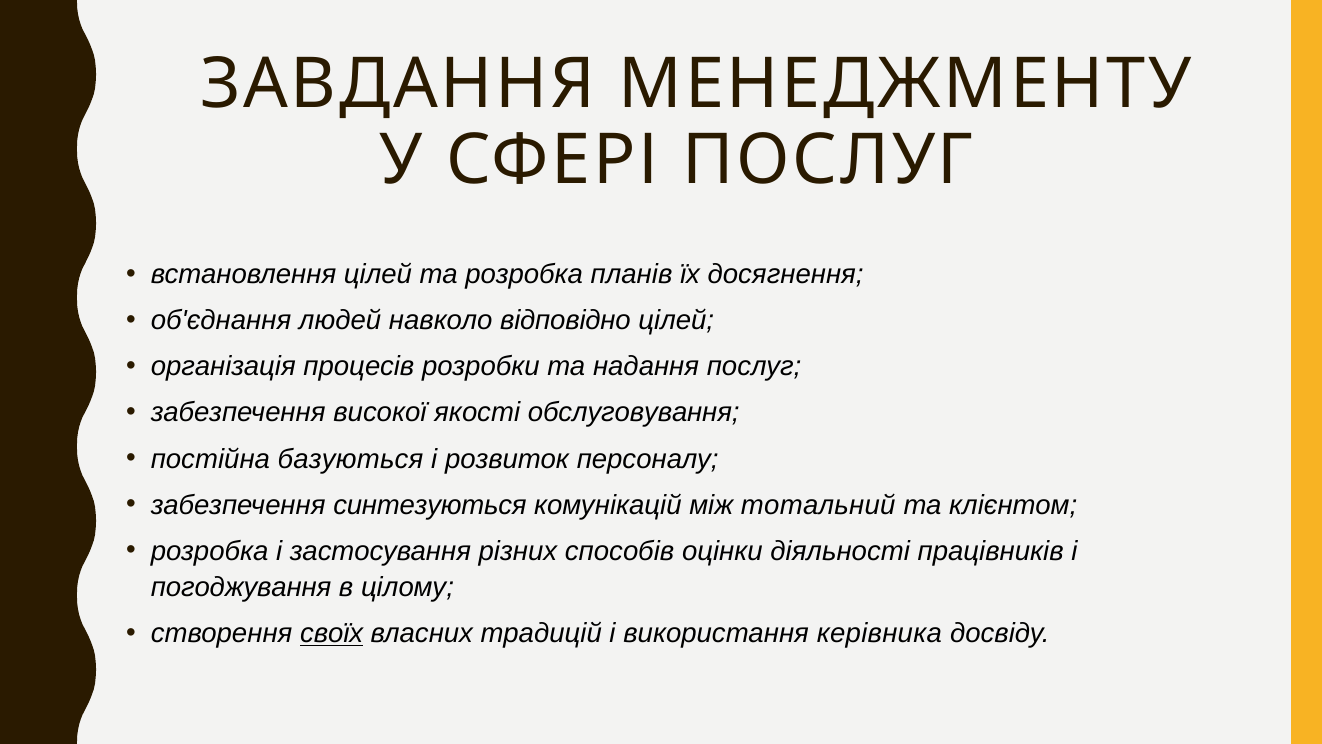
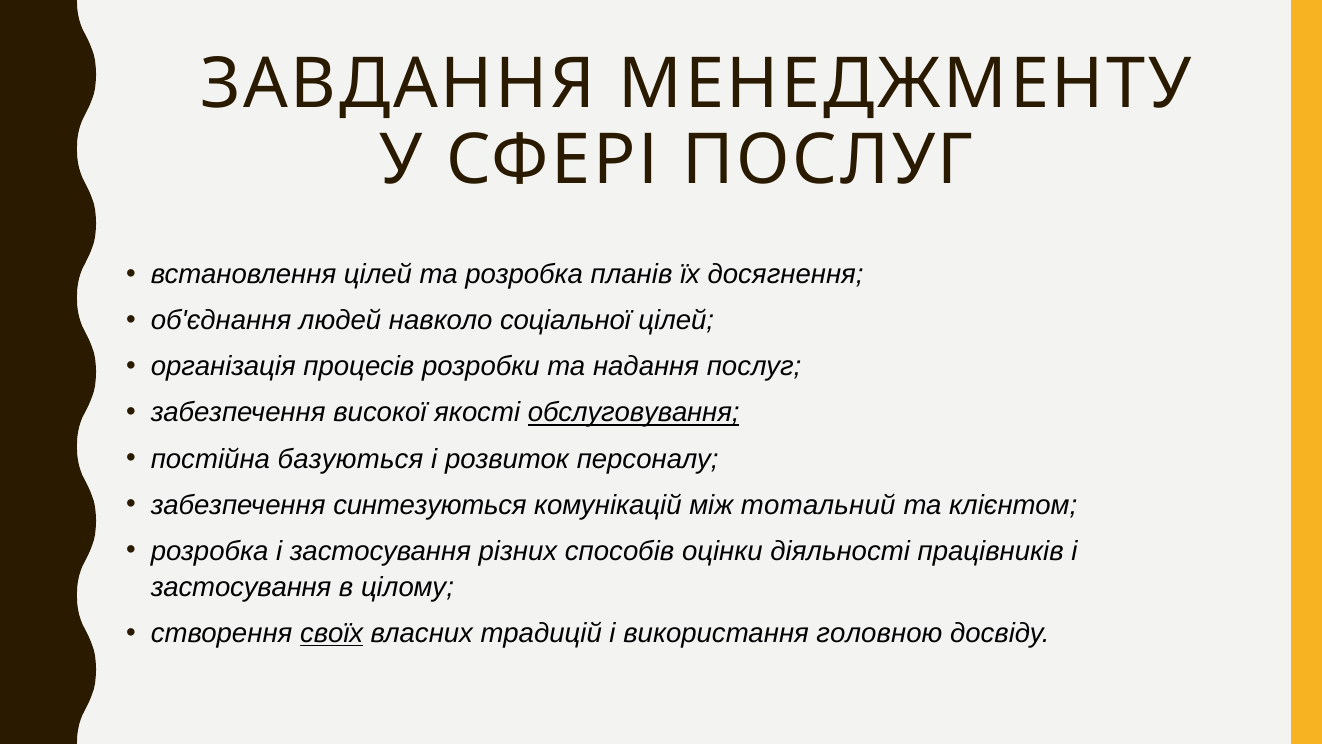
відповідно: відповідно -> соціальної
обслуговування underline: none -> present
погоджування at (241, 587): погоджування -> застосування
керівника: керівника -> головною
